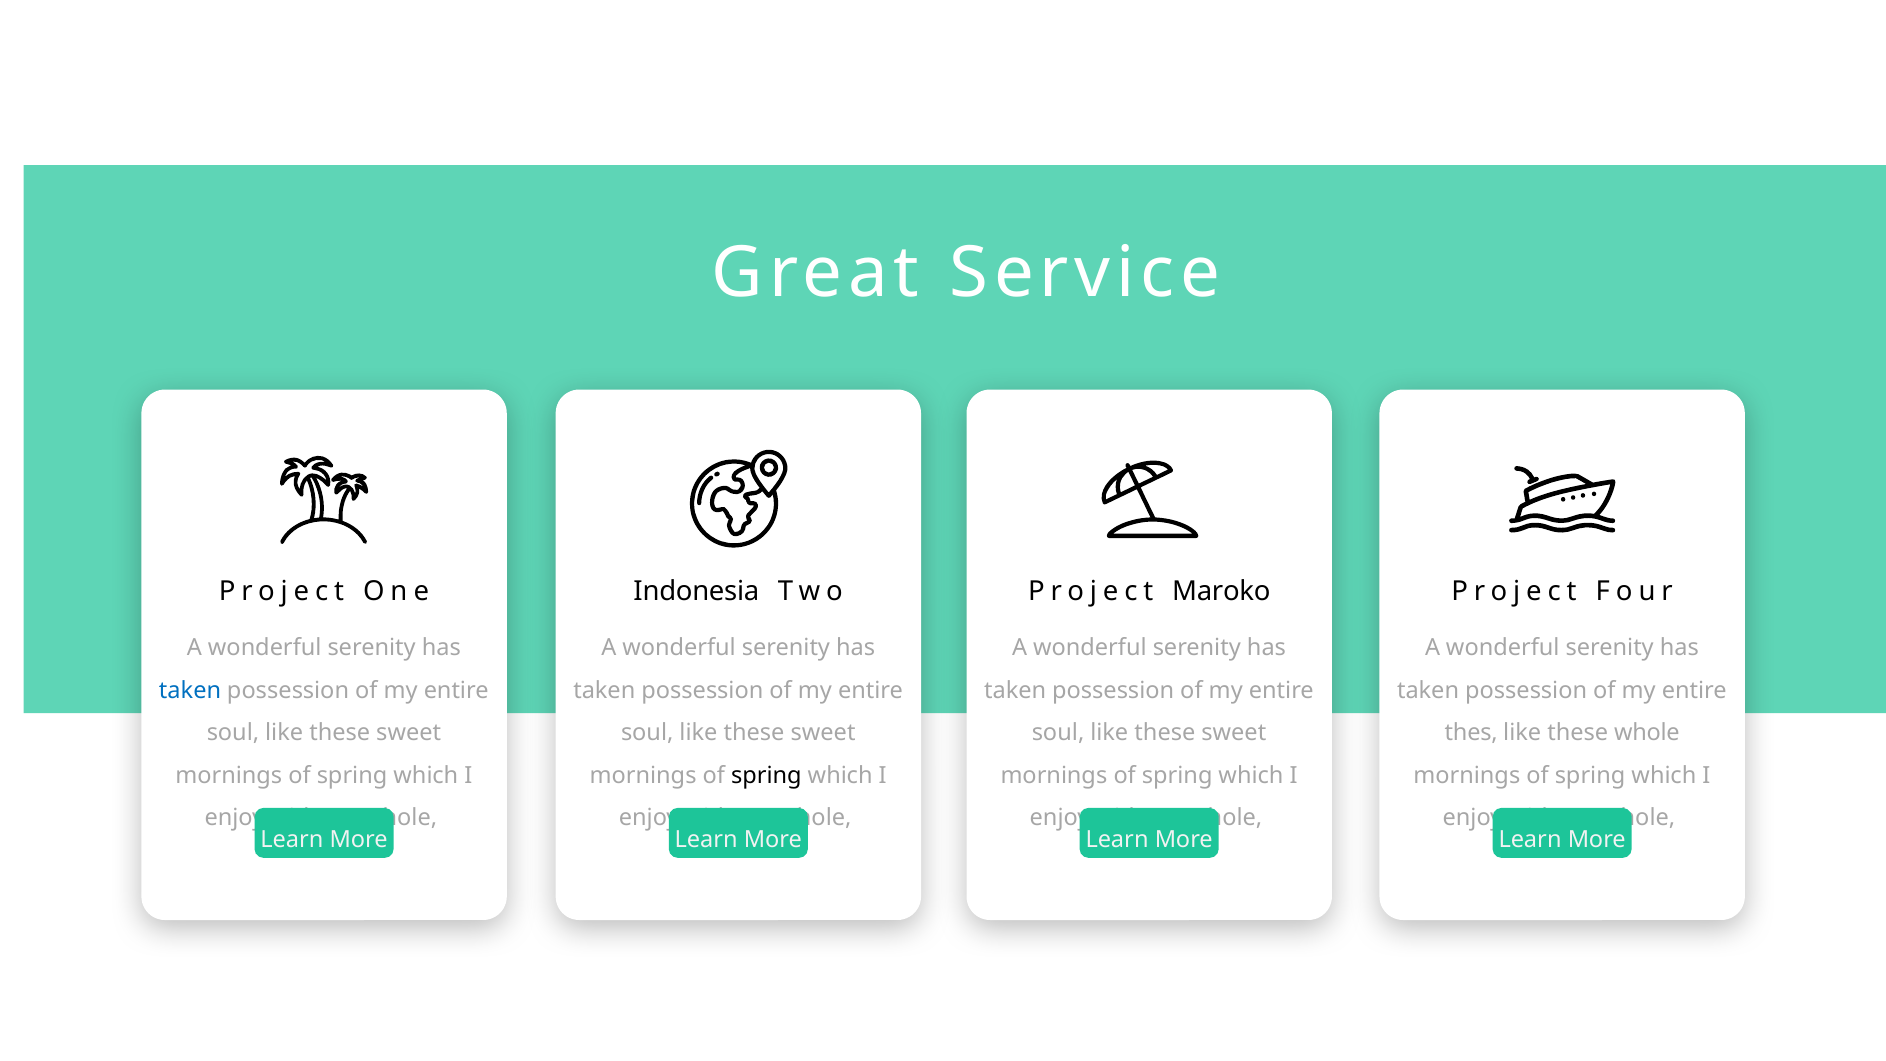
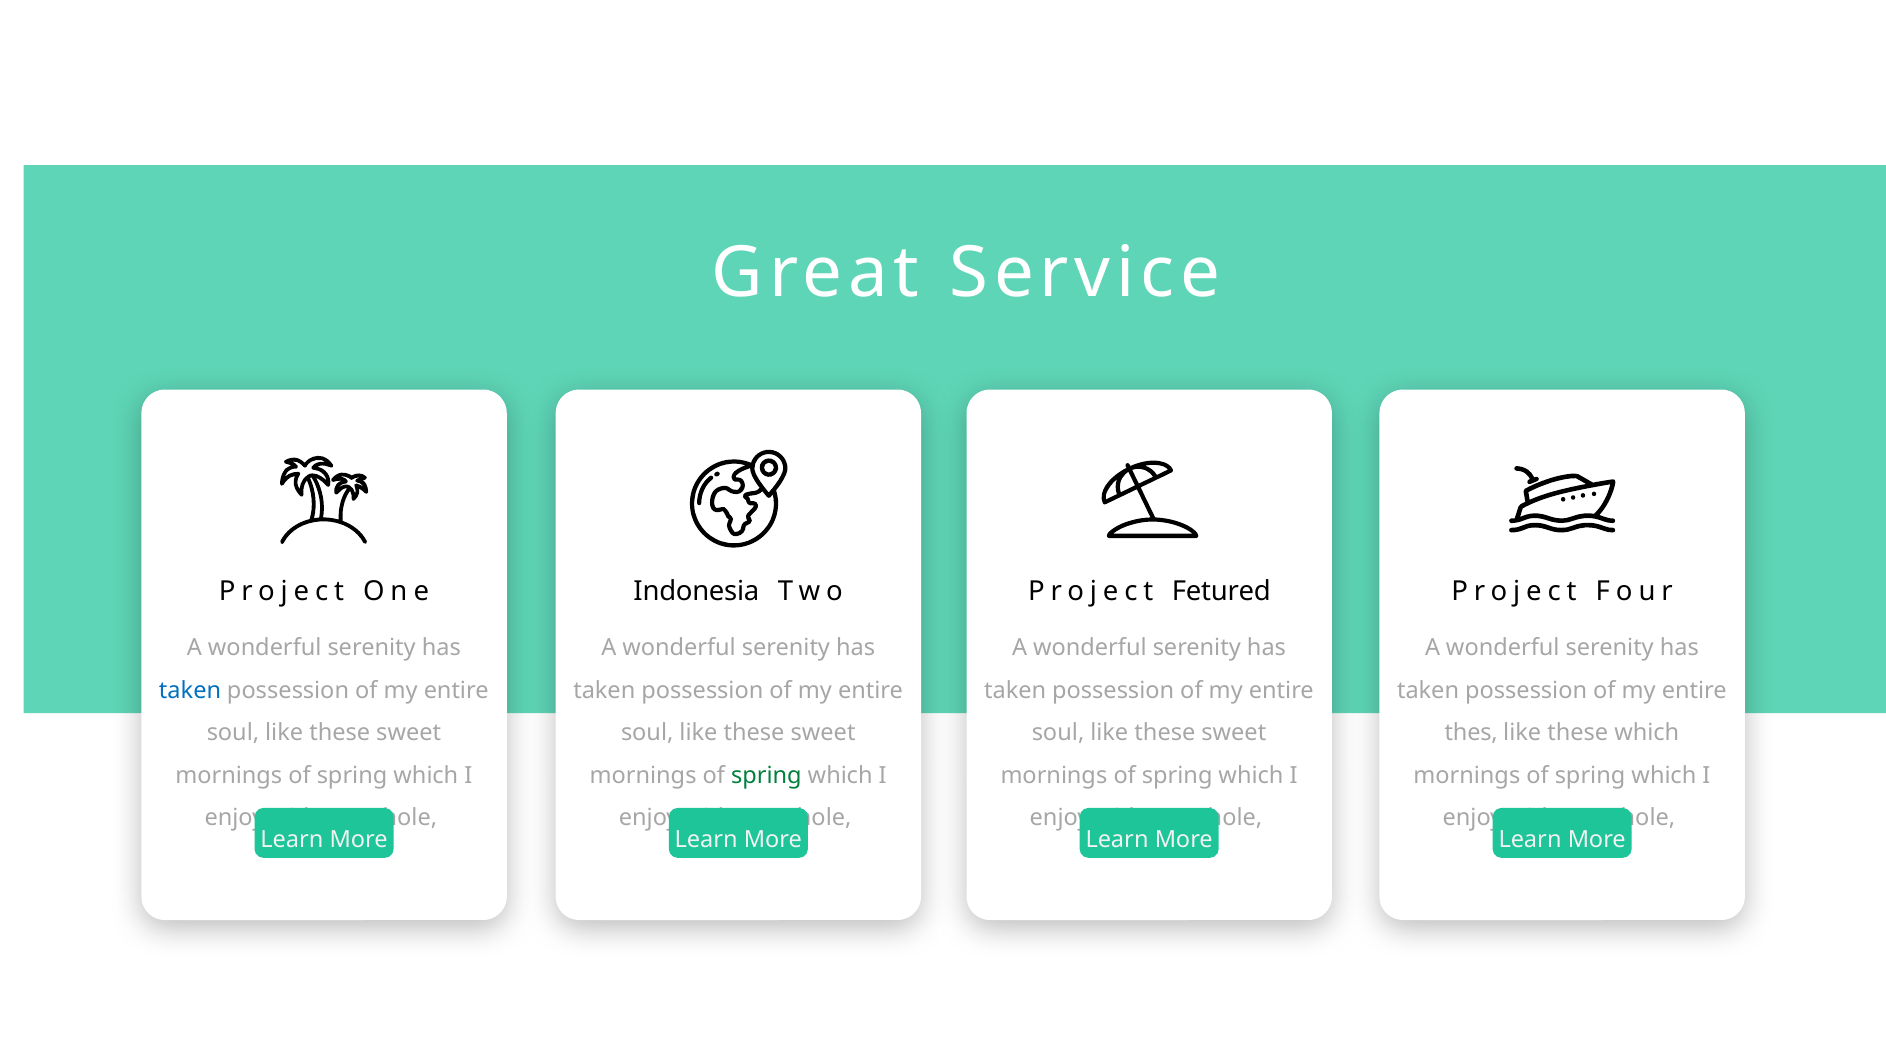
Maroko: Maroko -> Fetured
these whole: whole -> which
spring at (766, 775) colour: black -> green
